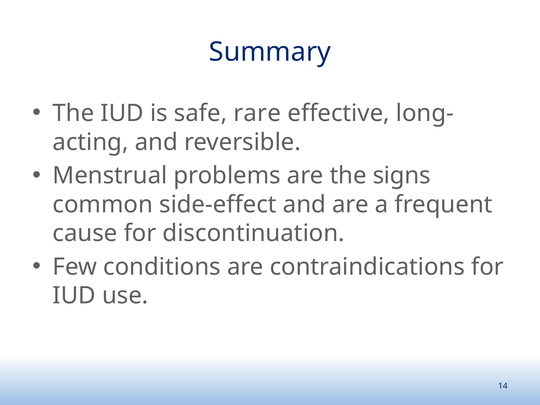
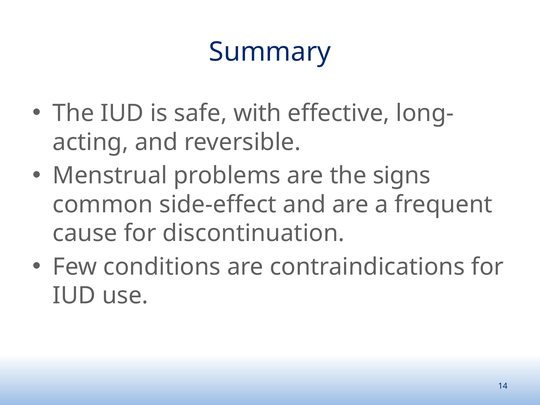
rare: rare -> with
